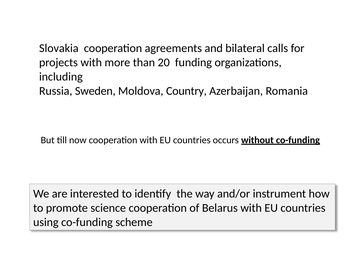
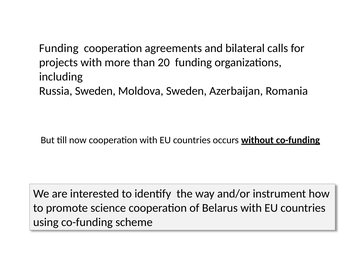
Slovakia at (59, 48): Slovakia -> Funding
Moldova Country: Country -> Sweden
